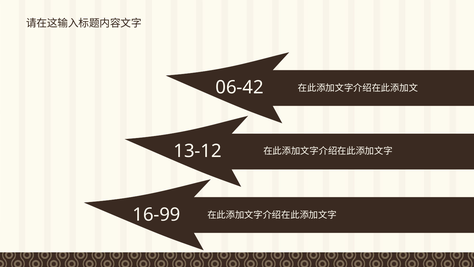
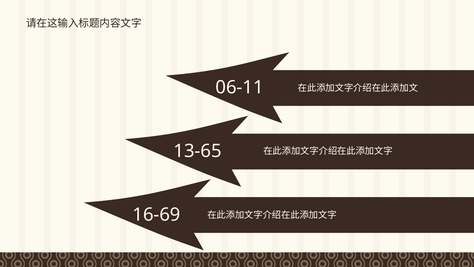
06-42: 06-42 -> 06-11
13-12: 13-12 -> 13-65
16-99: 16-99 -> 16-69
